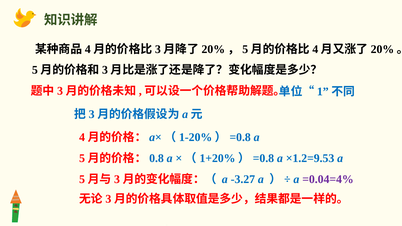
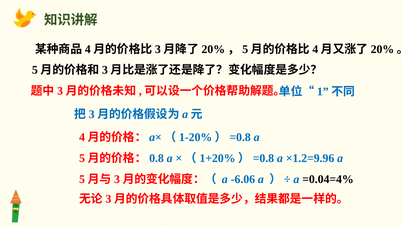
×1.2=9.53: ×1.2=9.53 -> ×1.2=9.96
-3.27: -3.27 -> -6.06
=0.04=4% colour: purple -> black
